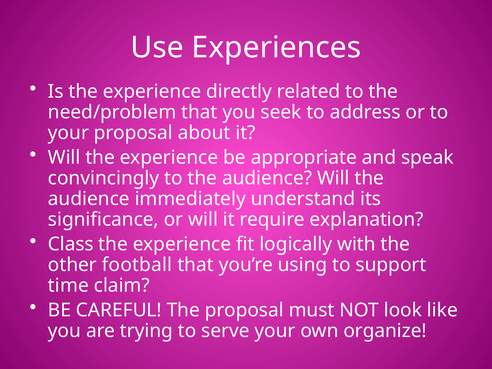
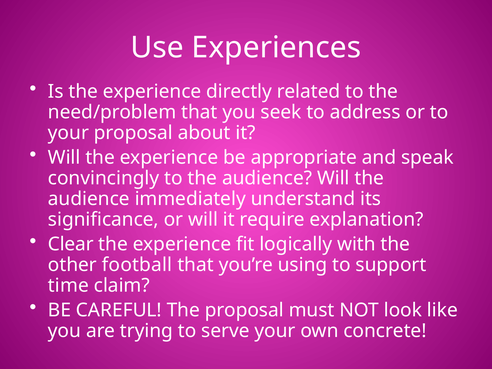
Class: Class -> Clear
organize: organize -> concrete
